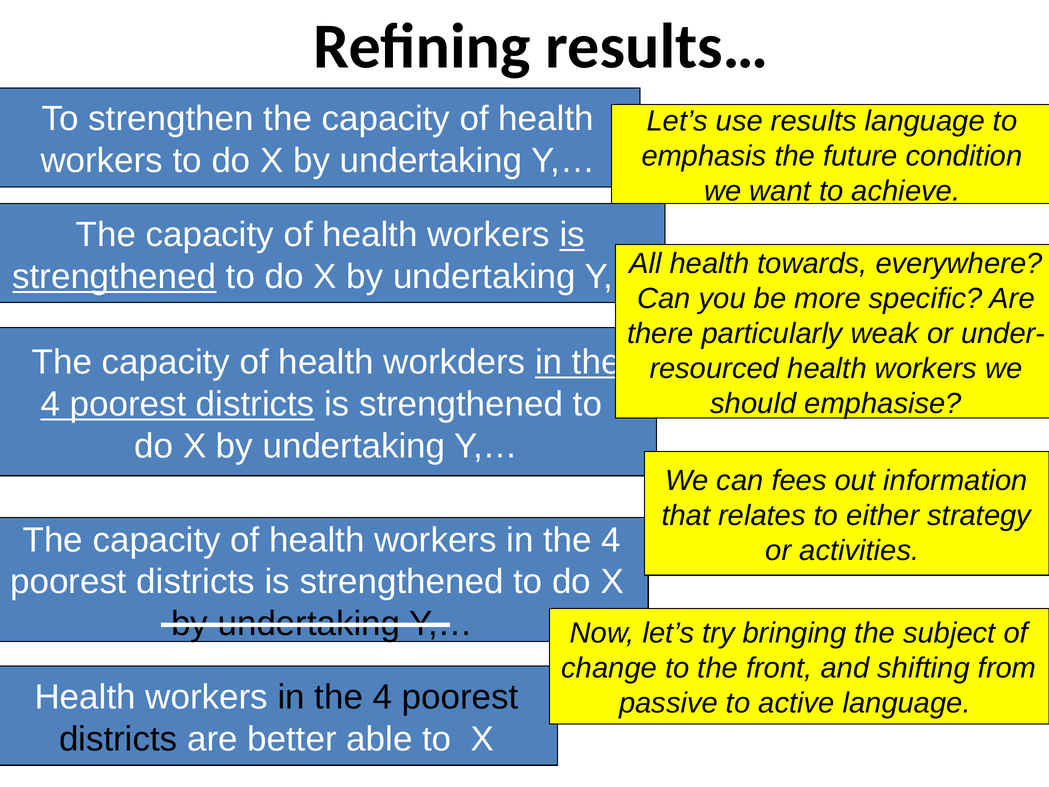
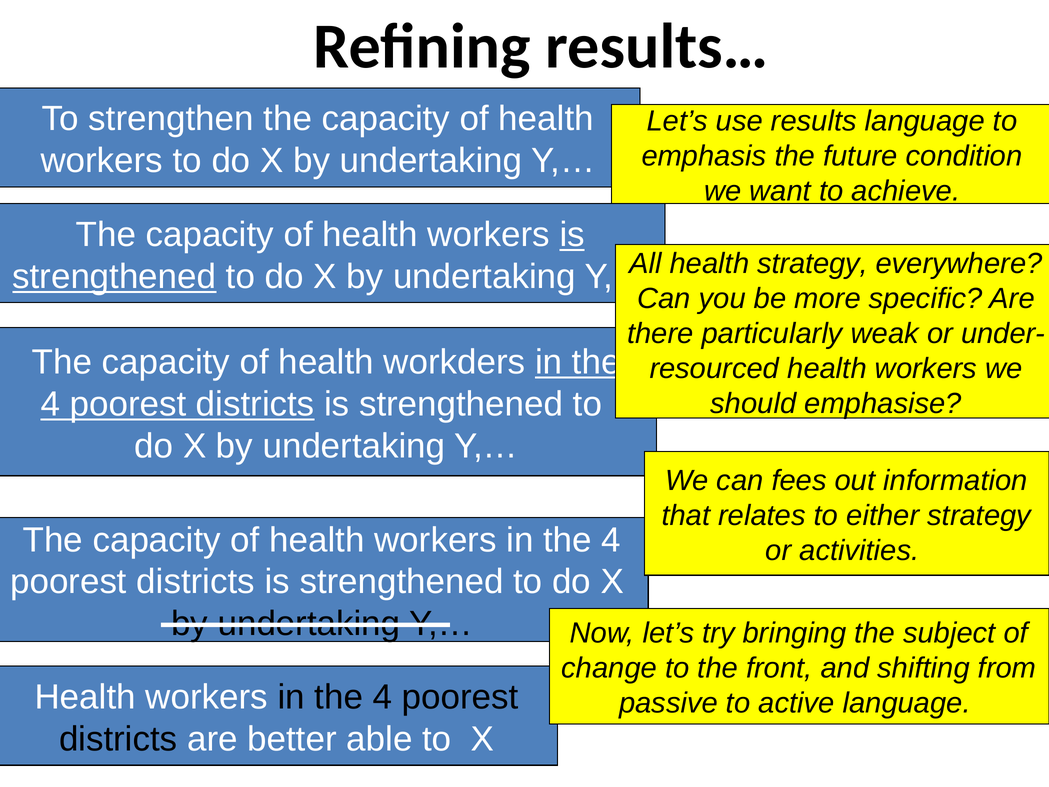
health towards: towards -> strategy
